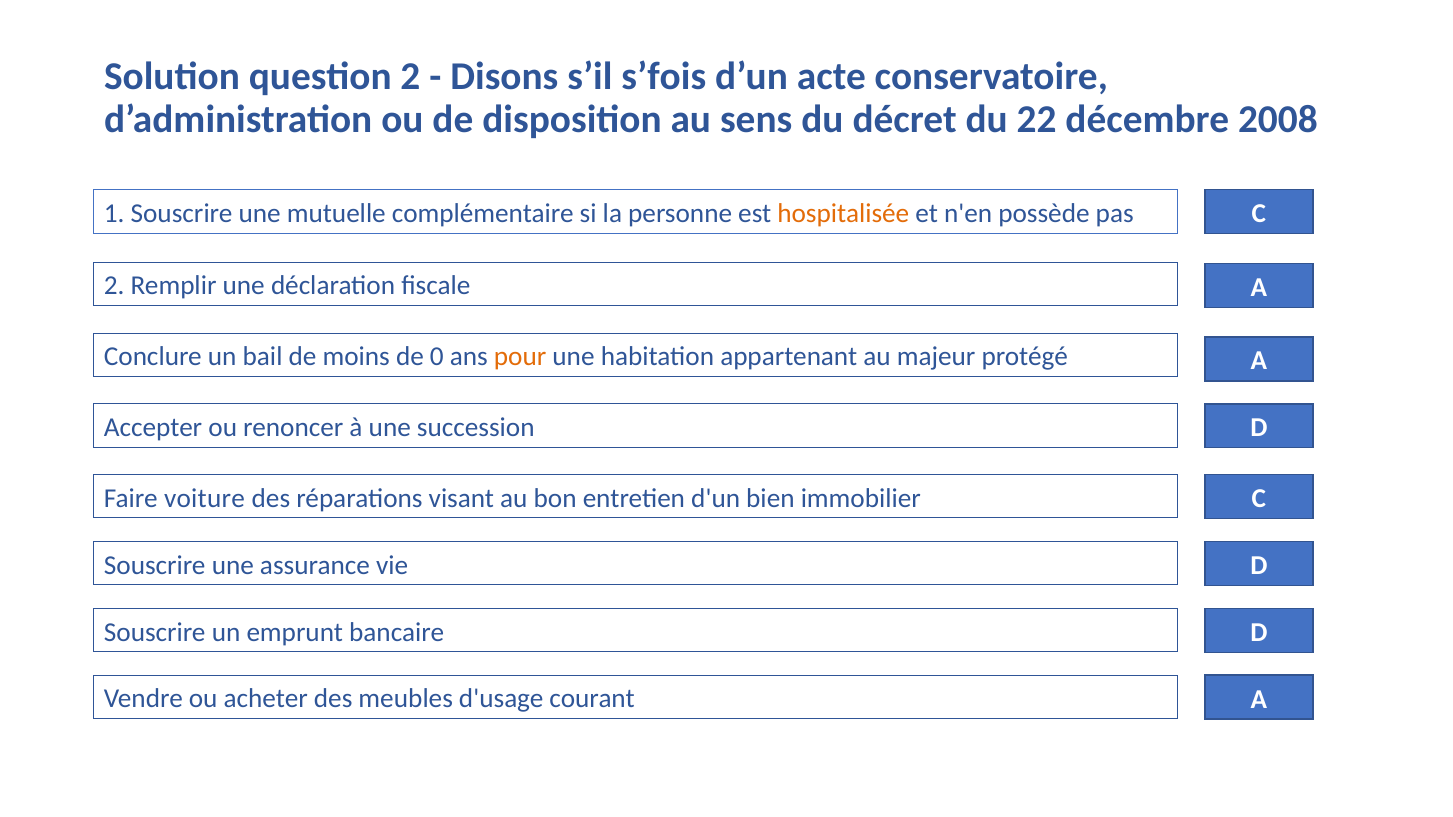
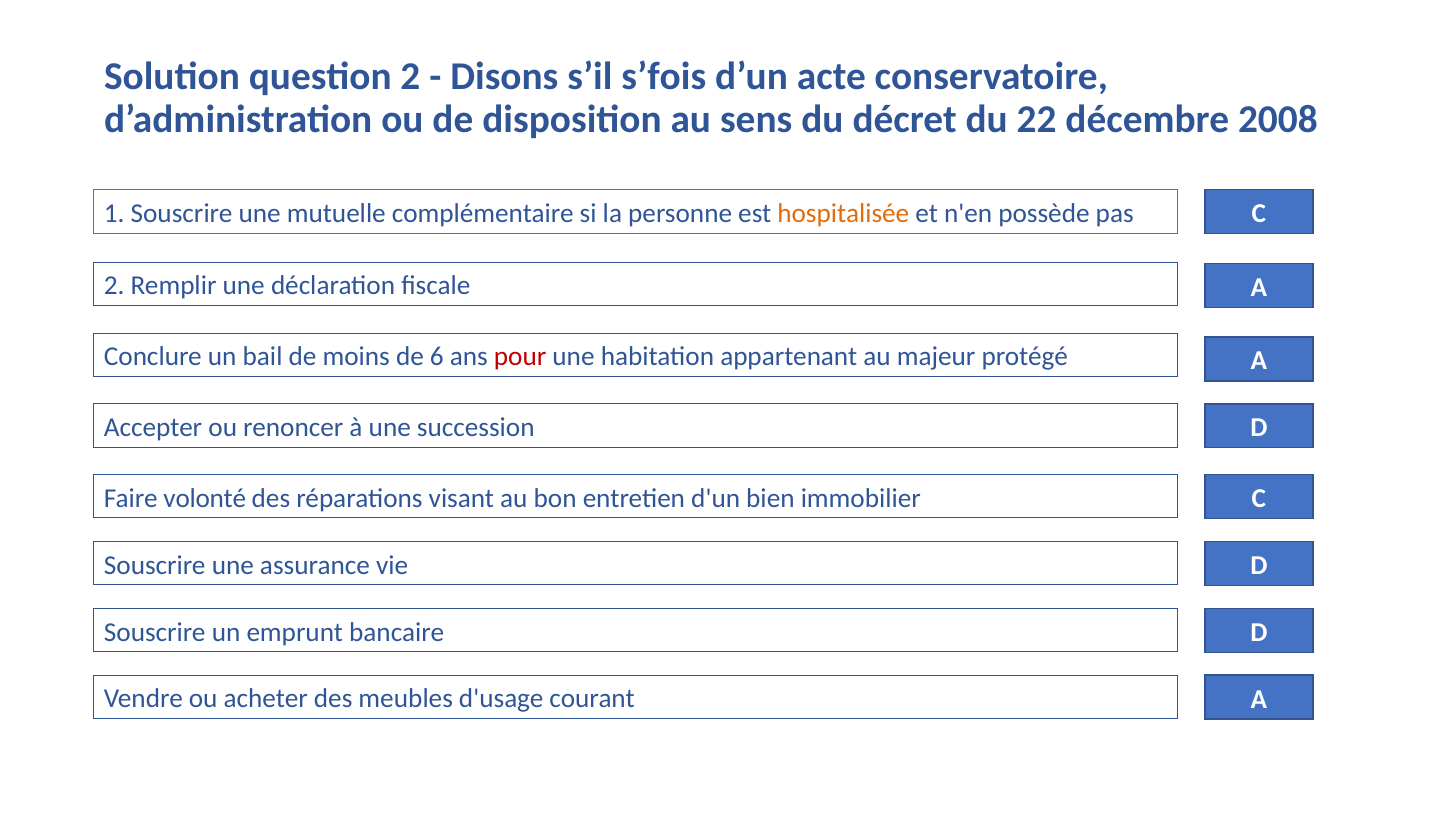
0: 0 -> 6
pour colour: orange -> red
voiture: voiture -> volonté
